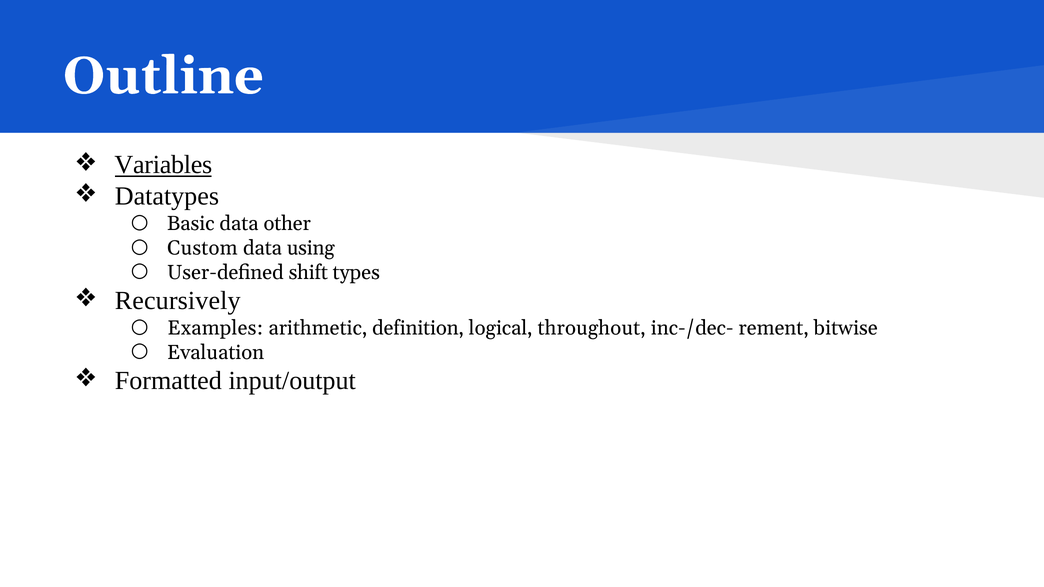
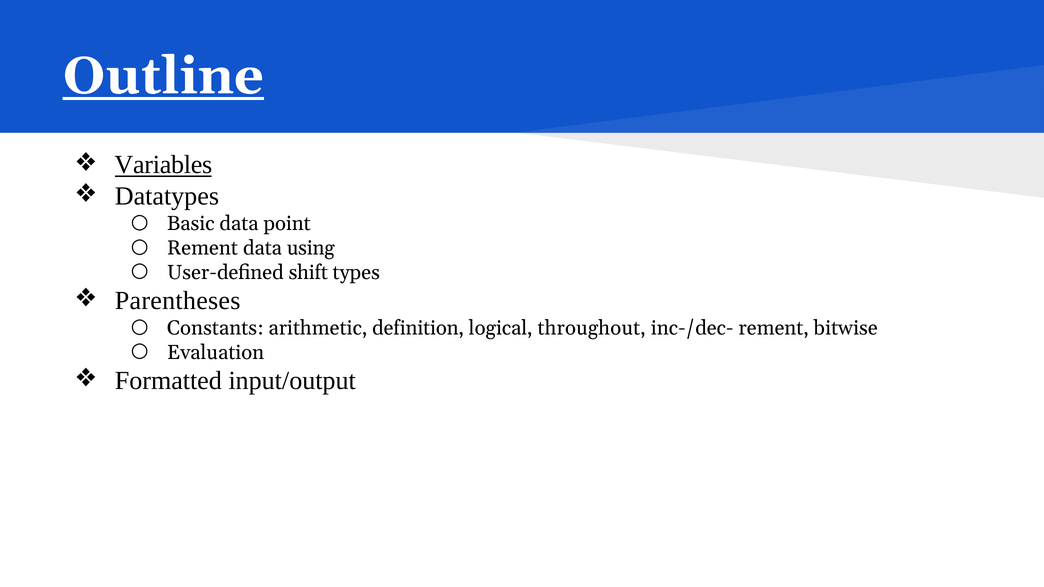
Outline underline: none -> present
other: other -> point
Custom at (202, 248): Custom -> Rement
Recursively: Recursively -> Parentheses
Examples: Examples -> Constants
